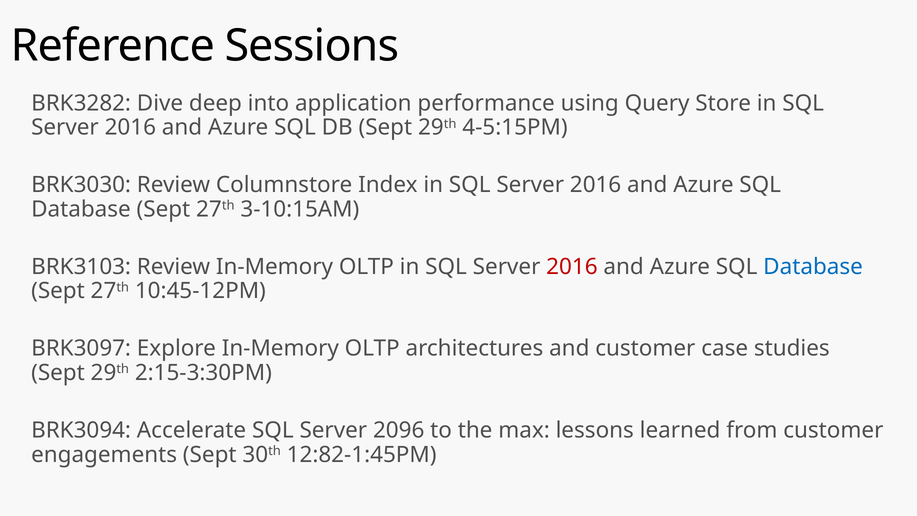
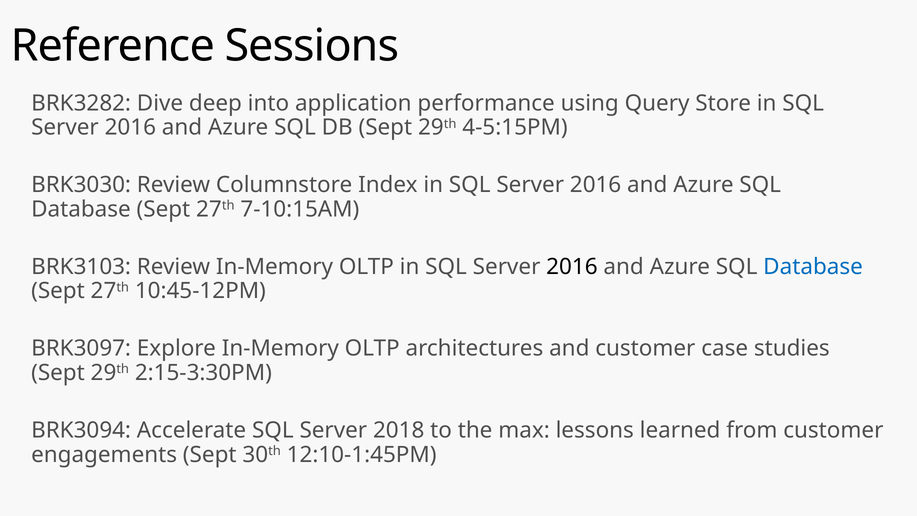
3-10:15AM: 3-10:15AM -> 7-10:15AM
2016 at (572, 267) colour: red -> black
2096: 2096 -> 2018
12:82-1:45PM: 12:82-1:45PM -> 12:10-1:45PM
